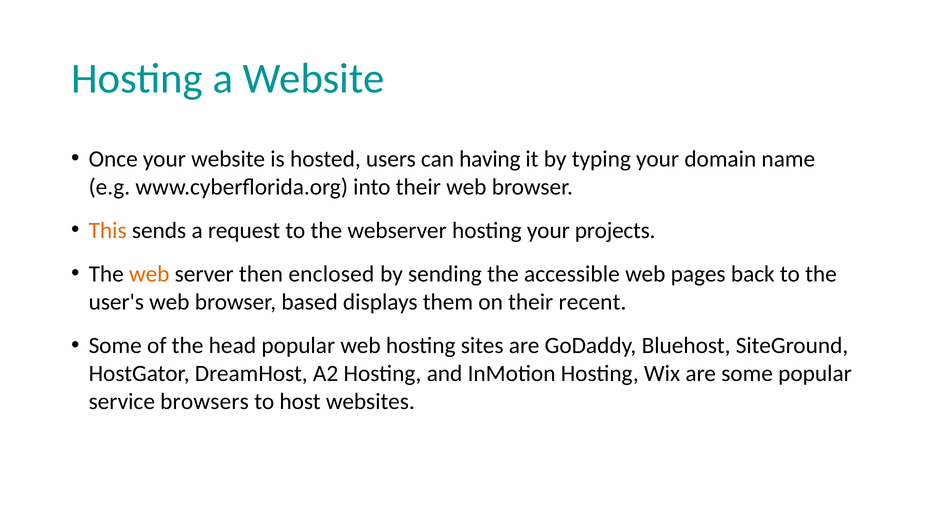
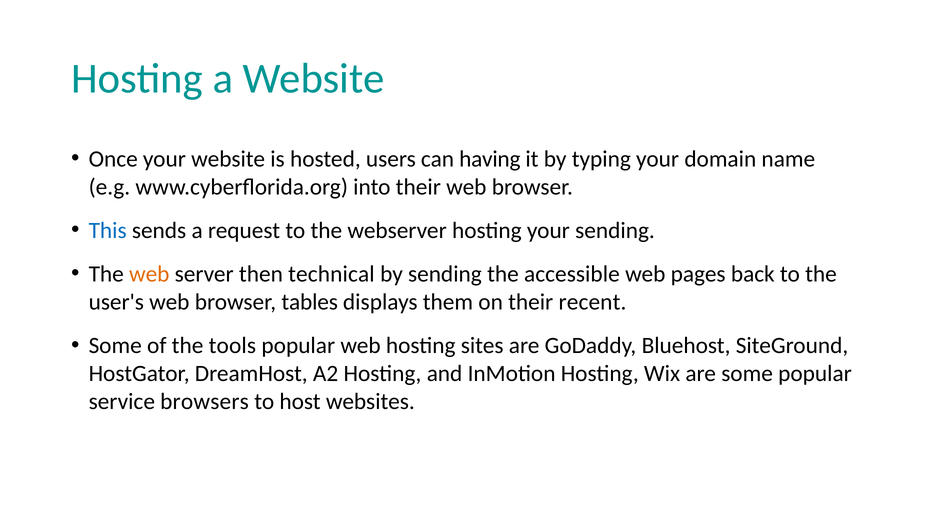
This colour: orange -> blue
your projects: projects -> sending
enclosed: enclosed -> technical
based: based -> tables
head: head -> tools
